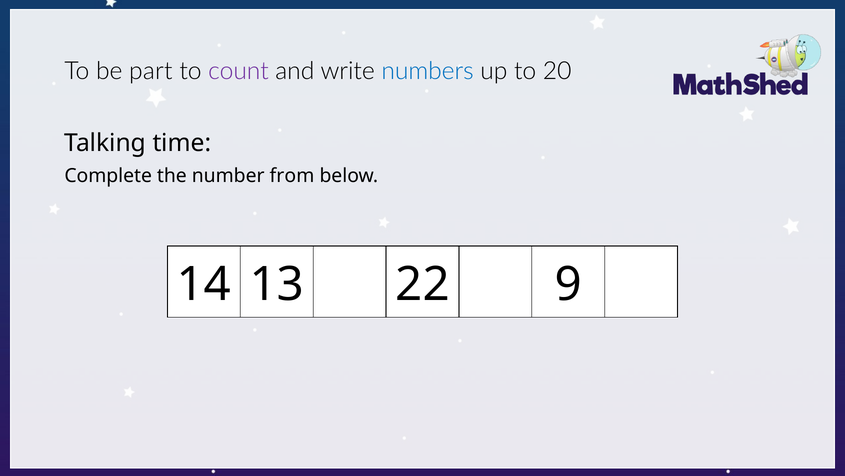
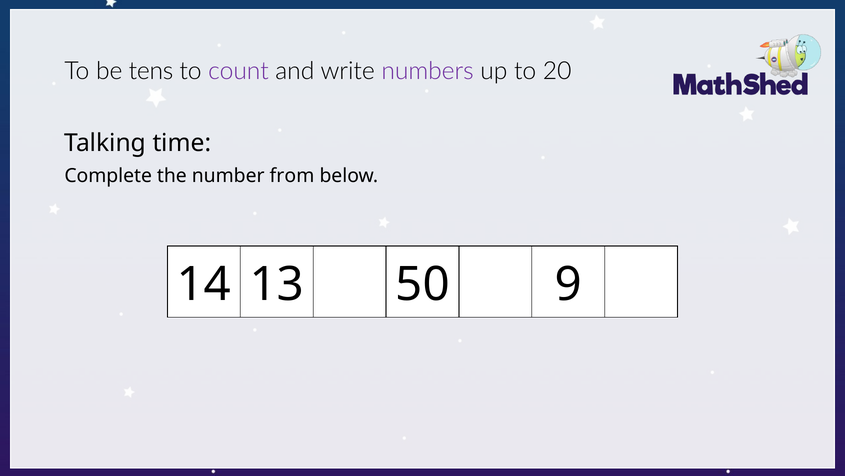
part: part -> tens
numbers colour: blue -> purple
22: 22 -> 50
